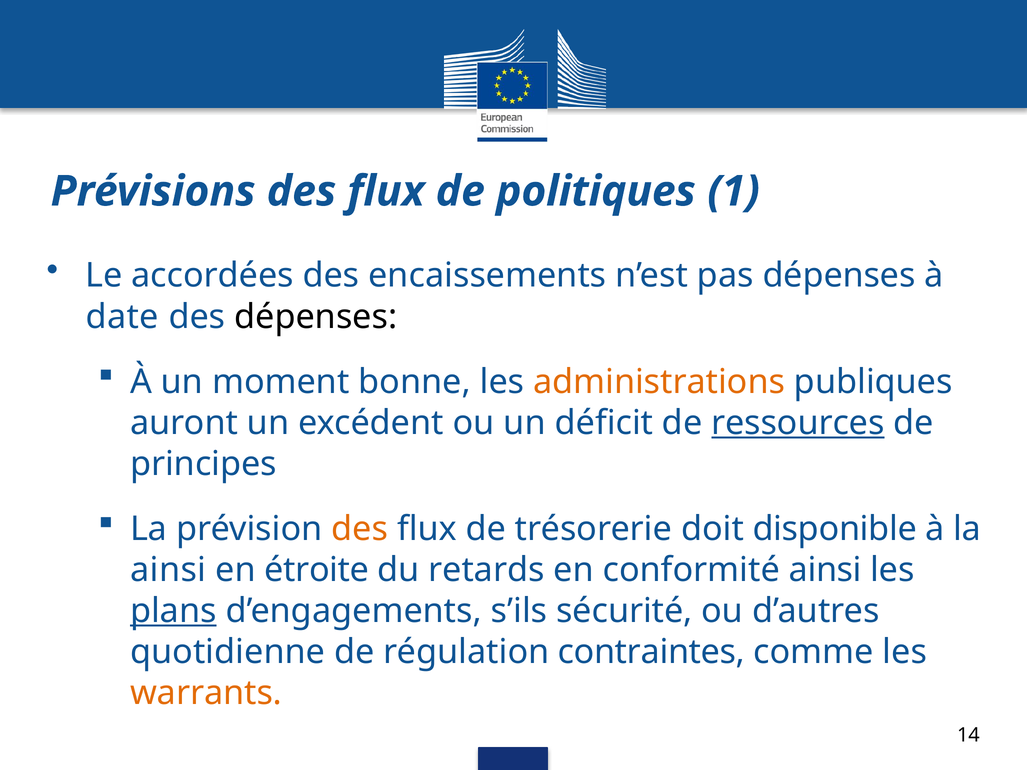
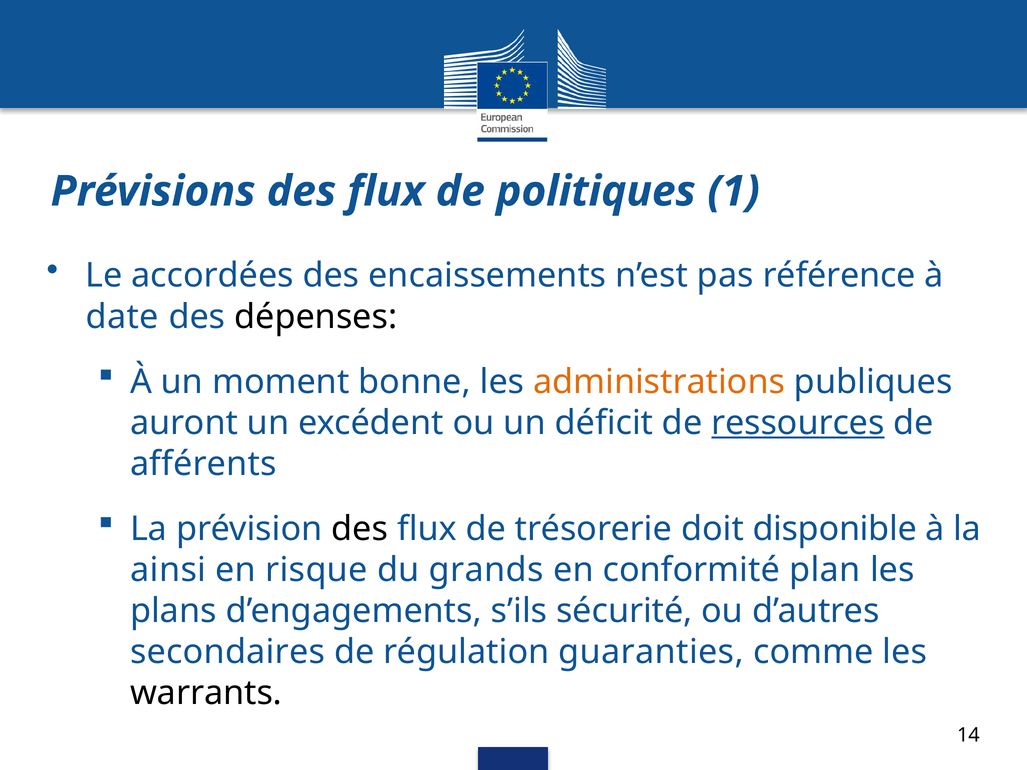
pas dépenses: dépenses -> référence
principes: principes -> afférents
des at (360, 529) colour: orange -> black
étroite: étroite -> risque
retards: retards -> grands
conformité ainsi: ainsi -> plan
plans underline: present -> none
quotidienne: quotidienne -> secondaires
contraintes: contraintes -> guaranties
warrants colour: orange -> black
